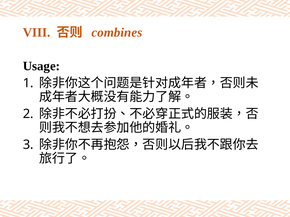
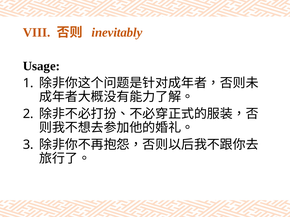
combines: combines -> inevitably
